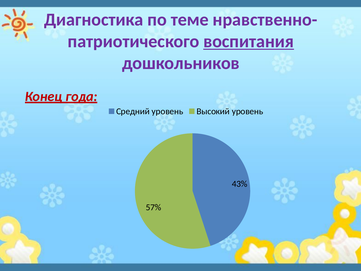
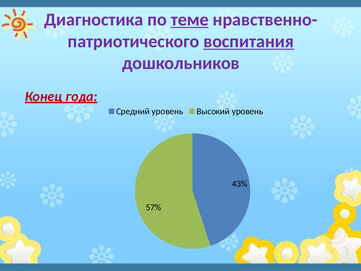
теме underline: none -> present
